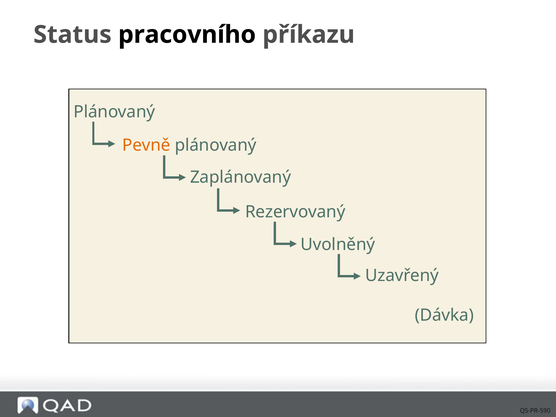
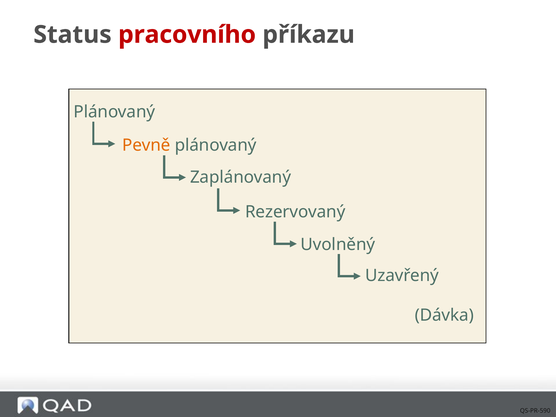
pracovního colour: black -> red
